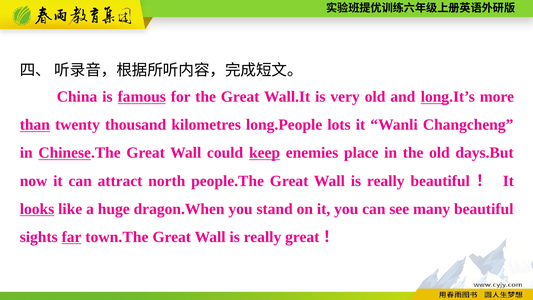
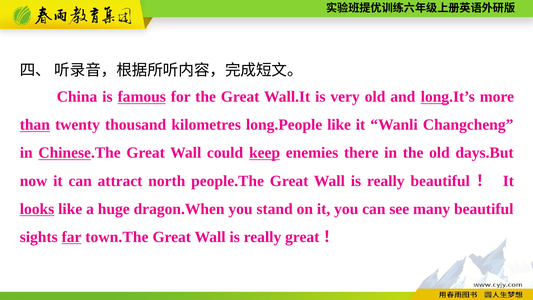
long.People lots: lots -> like
place: place -> there
